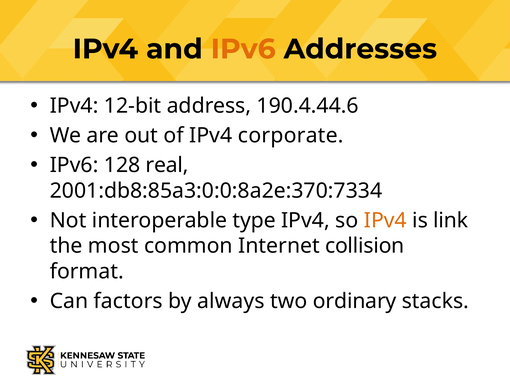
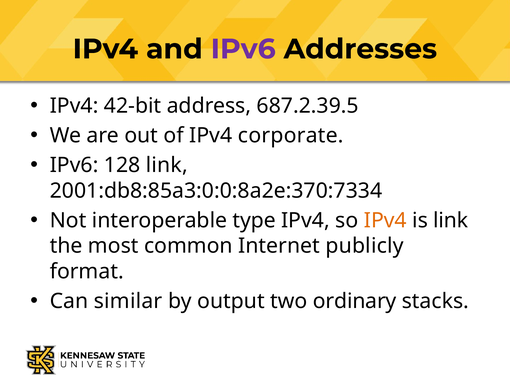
IPv6 at (243, 49) colour: orange -> purple
12-bit: 12-bit -> 42-bit
190.4.44.6: 190.4.44.6 -> 687.2.39.5
128 real: real -> link
collision: collision -> publicly
factors: factors -> similar
always: always -> output
